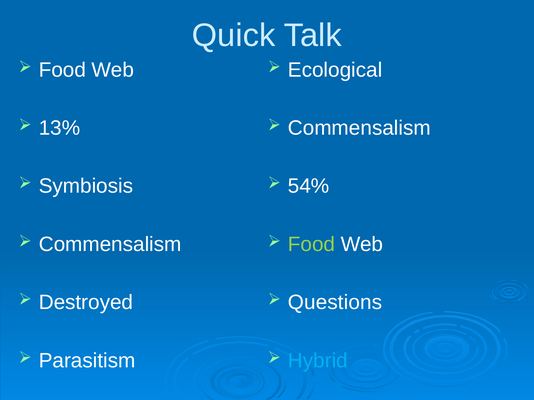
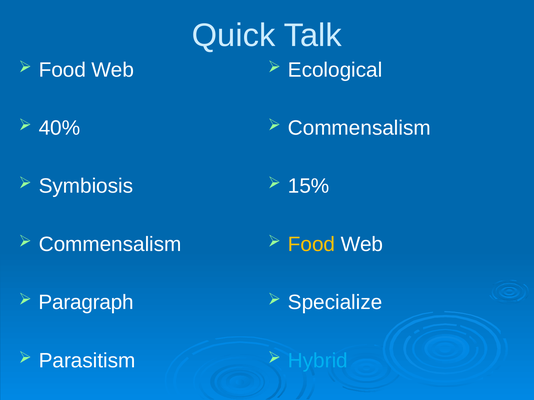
13%: 13% -> 40%
54%: 54% -> 15%
Food at (312, 245) colour: light green -> yellow
Destroyed: Destroyed -> Paragraph
Questions: Questions -> Specialize
